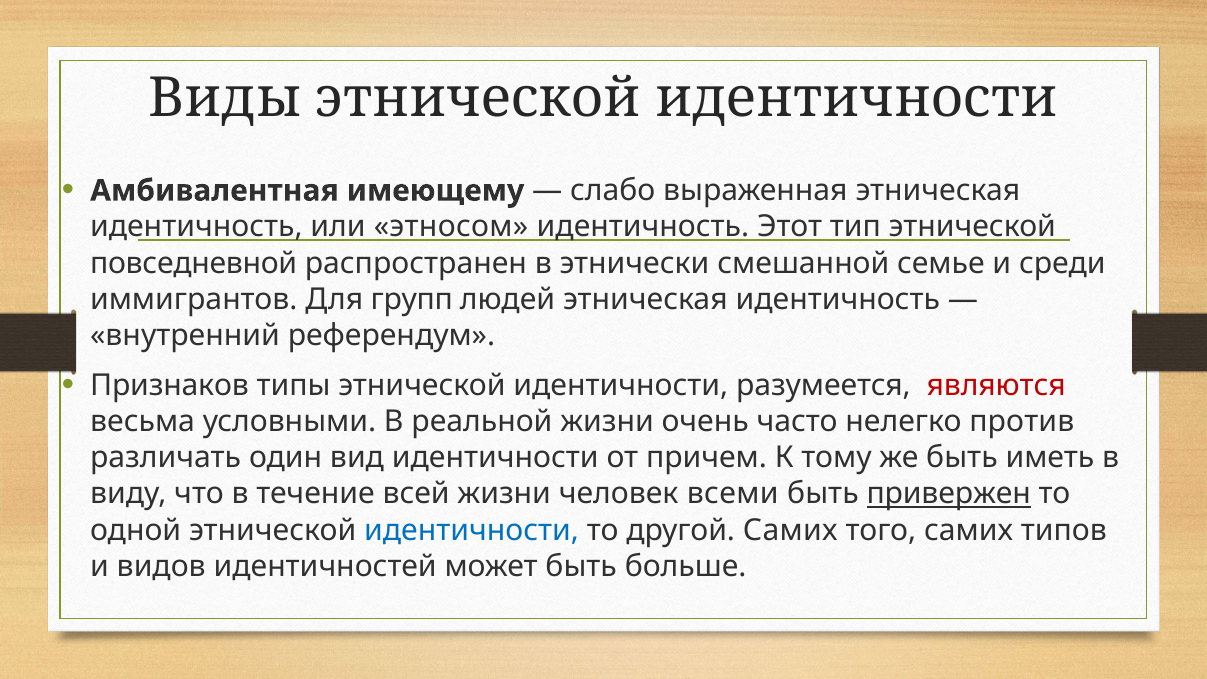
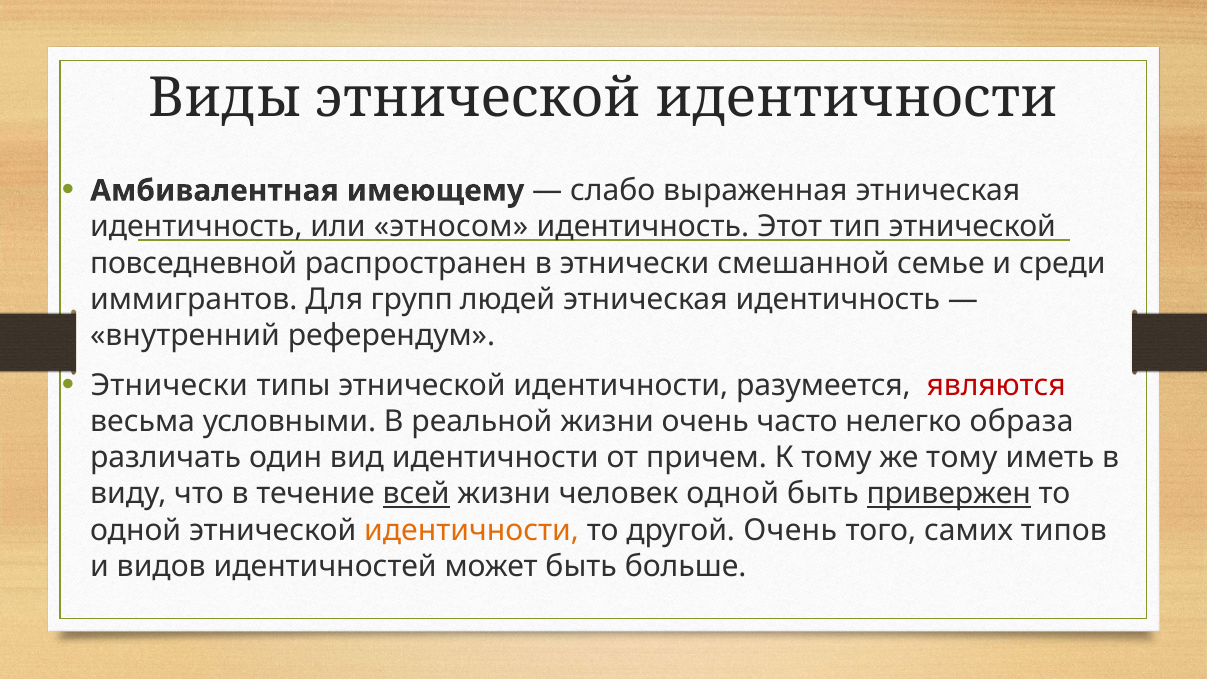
Признаков at (169, 385): Признаков -> Этнически
против: против -> образа
же быть: быть -> тому
всей underline: none -> present
человек всеми: всеми -> одной
идентичности at (472, 530) colour: blue -> orange
другой Самих: Самих -> Очень
